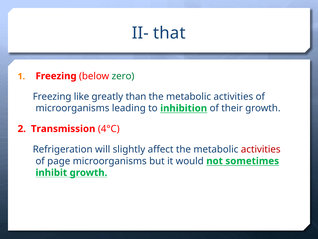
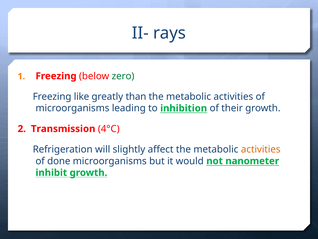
that: that -> rays
activities at (261, 149) colour: red -> orange
page: page -> done
sometimes: sometimes -> nanometer
